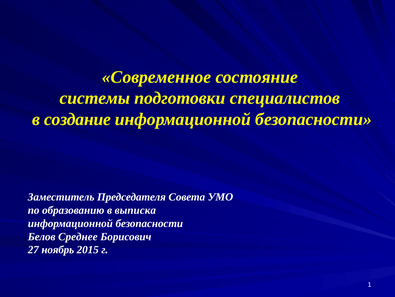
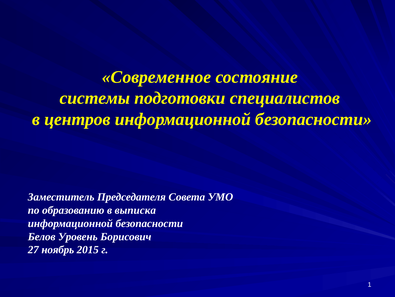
создание: создание -> центров
Среднее: Среднее -> Уровень
